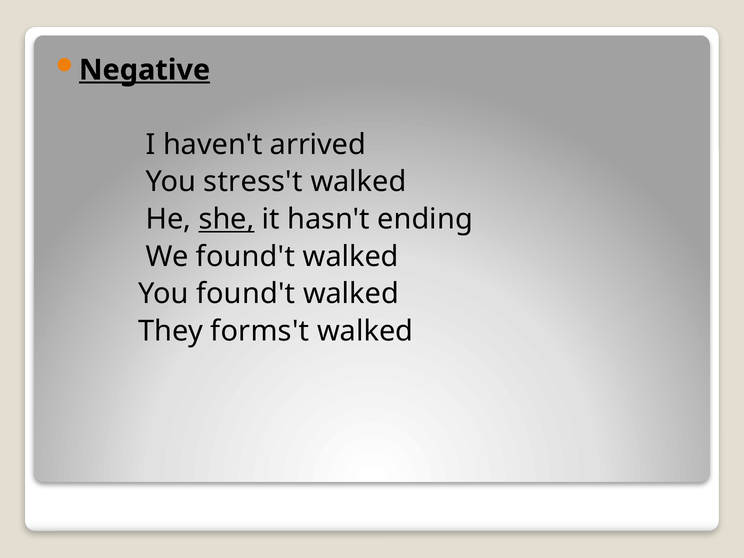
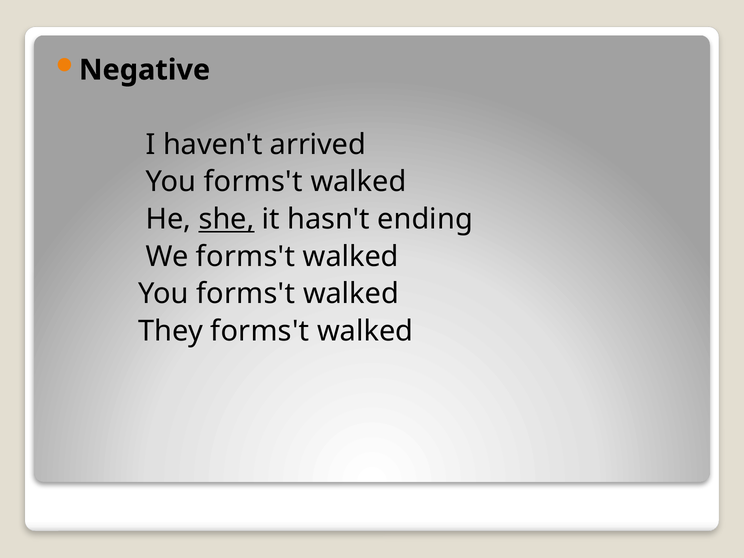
Negative underline: present -> none
stress't at (253, 182): stress't -> forms't
We found't: found't -> forms't
found't at (246, 294): found't -> forms't
